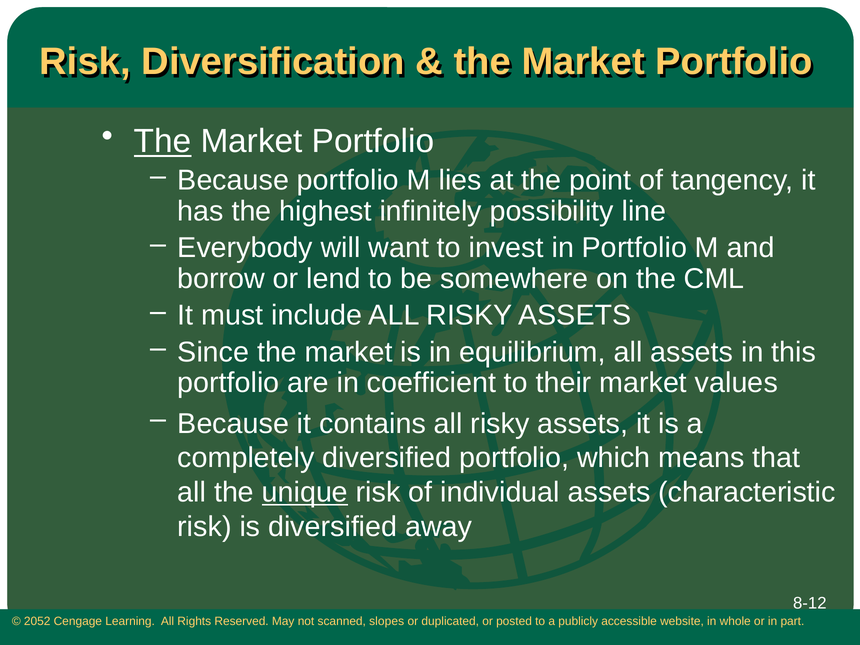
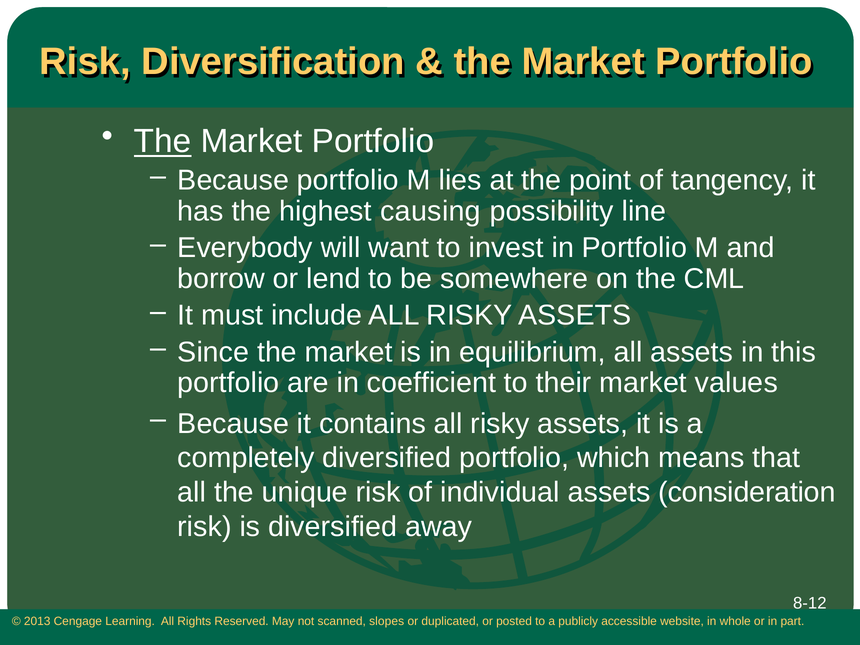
infinitely: infinitely -> causing
unique underline: present -> none
characteristic: characteristic -> consideration
2052: 2052 -> 2013
